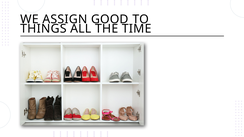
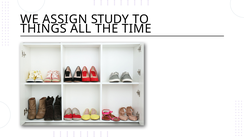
GOOD: GOOD -> STUDY
